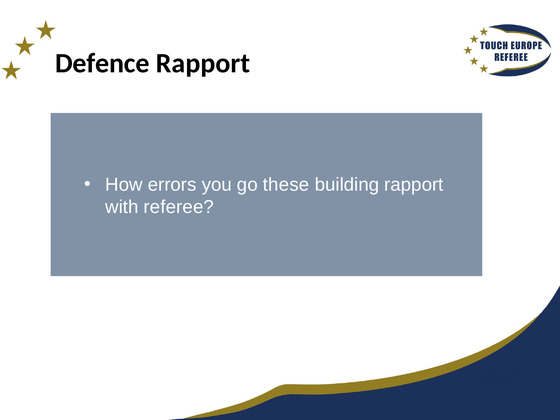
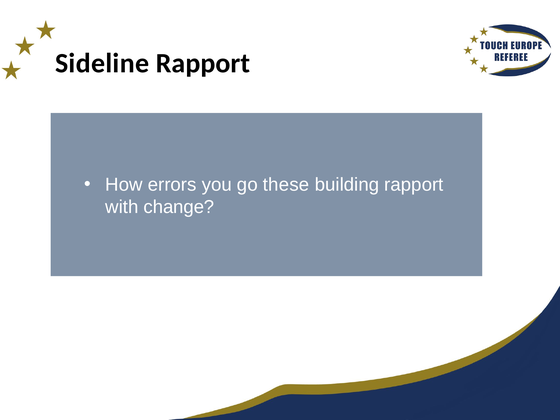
Defence: Defence -> Sideline
referee: referee -> change
